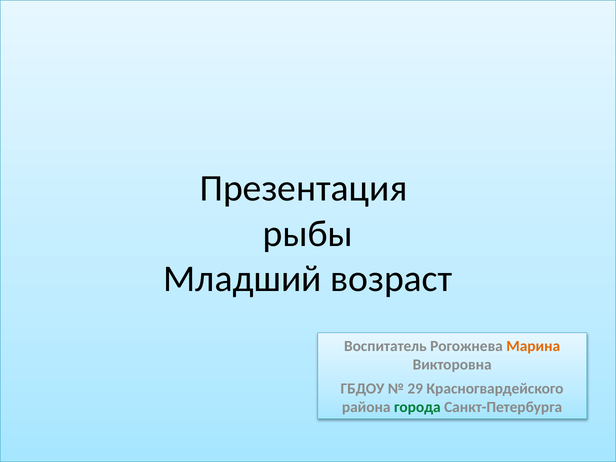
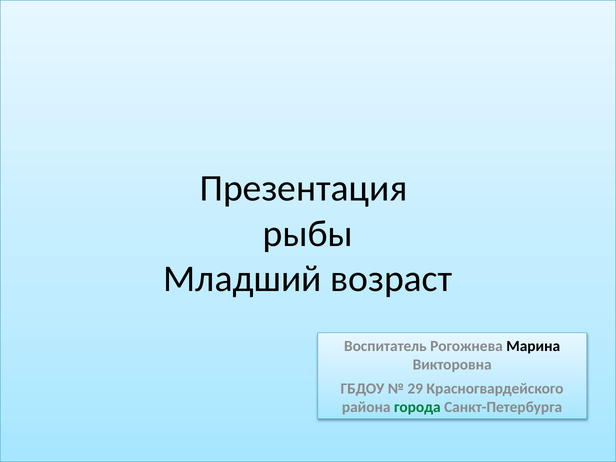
Марина colour: orange -> black
